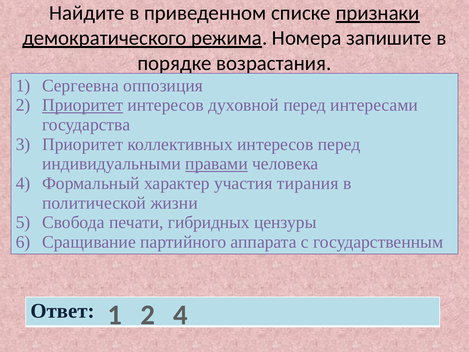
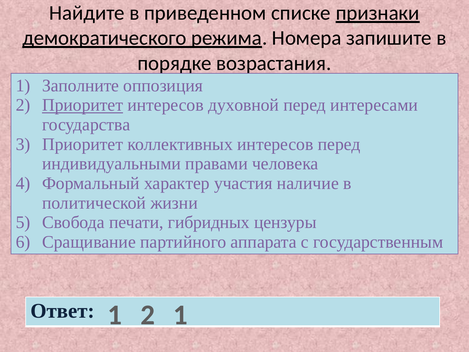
Сергеевна: Сергеевна -> Заполните
правами underline: present -> none
тирания: тирания -> наличие
2 4: 4 -> 1
